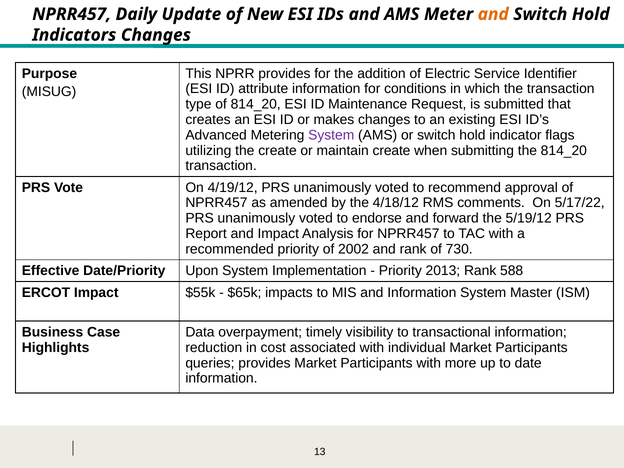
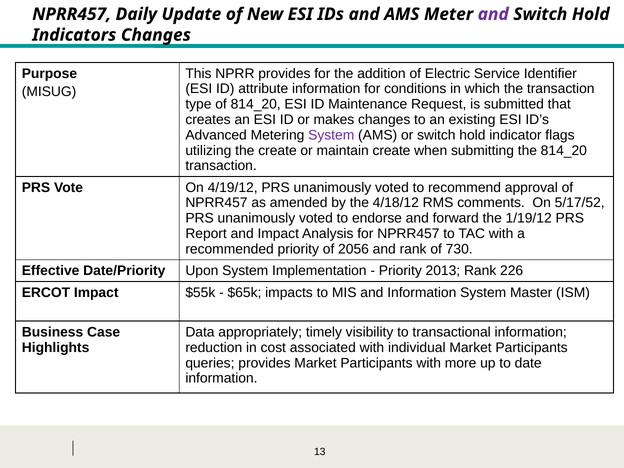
and at (493, 14) colour: orange -> purple
5/17/22: 5/17/22 -> 5/17/52
5/19/12: 5/19/12 -> 1/19/12
2002: 2002 -> 2056
588: 588 -> 226
overpayment: overpayment -> appropriately
